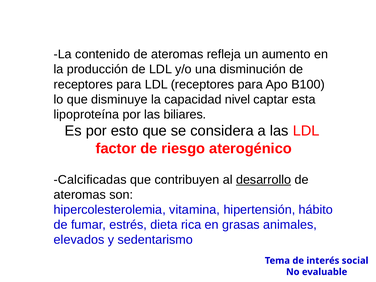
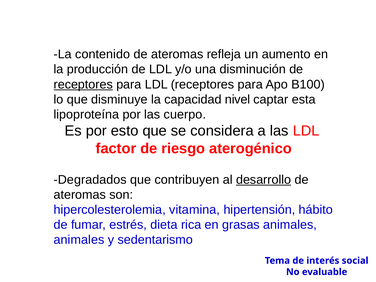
receptores at (83, 84) underline: none -> present
biliares: biliares -> cuerpo
Calcificadas: Calcificadas -> Degradados
elevados at (79, 240): elevados -> animales
